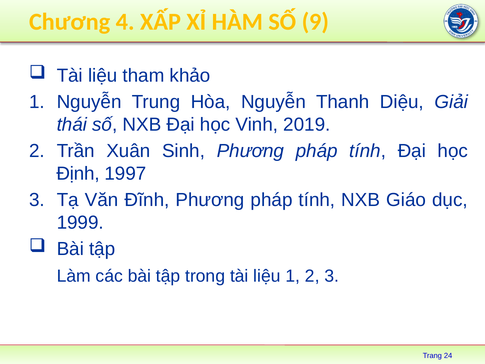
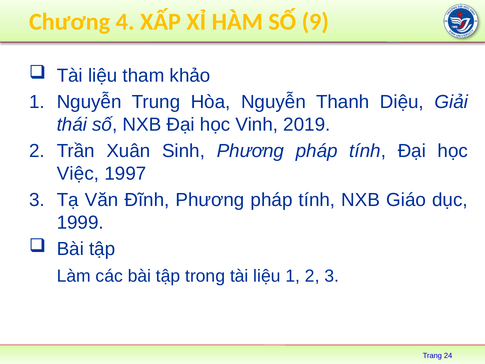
Định: Định -> Việc
